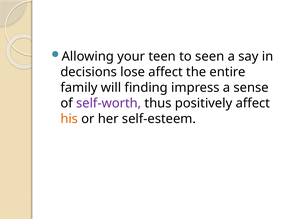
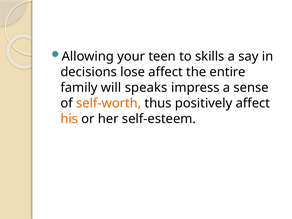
seen: seen -> skills
finding: finding -> speaks
self-worth colour: purple -> orange
